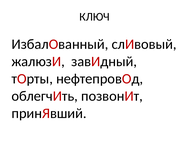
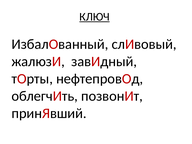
КЛЮЧ underline: none -> present
